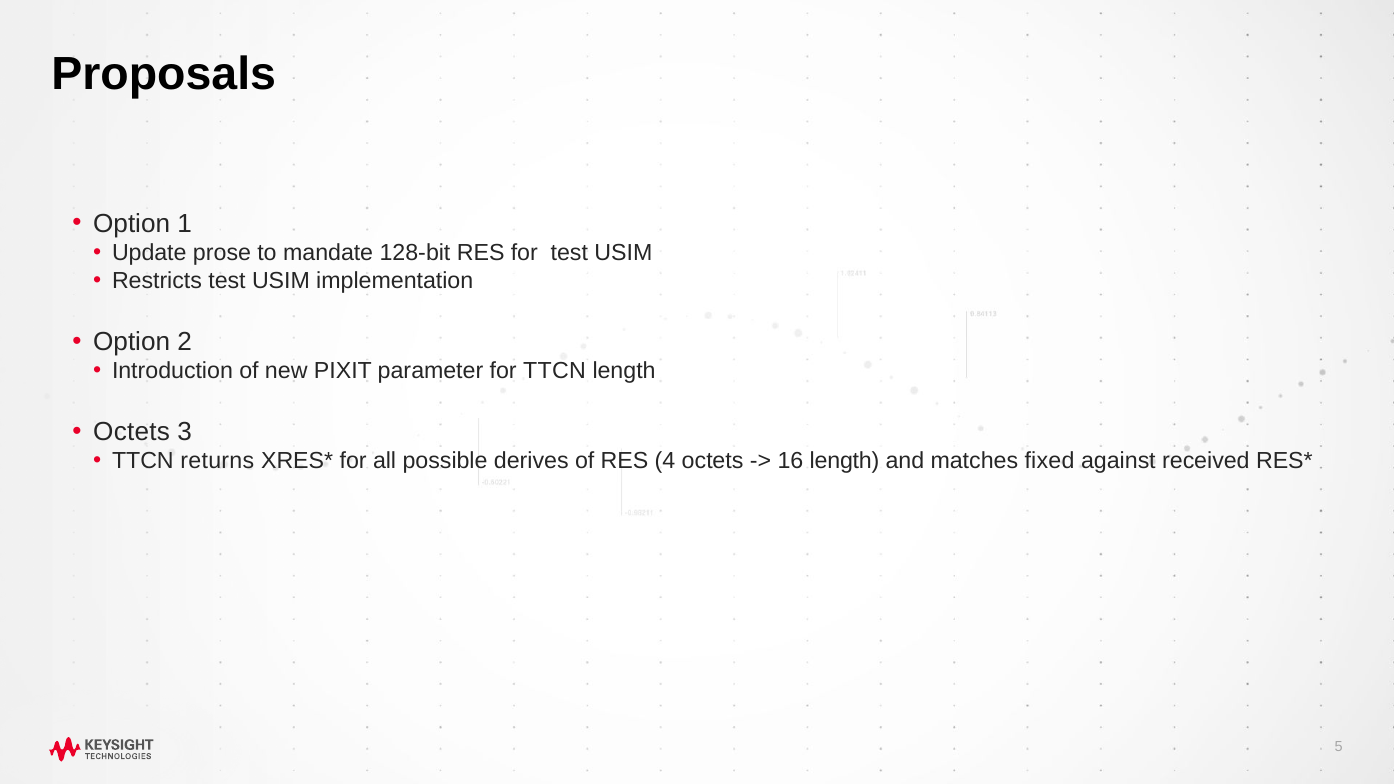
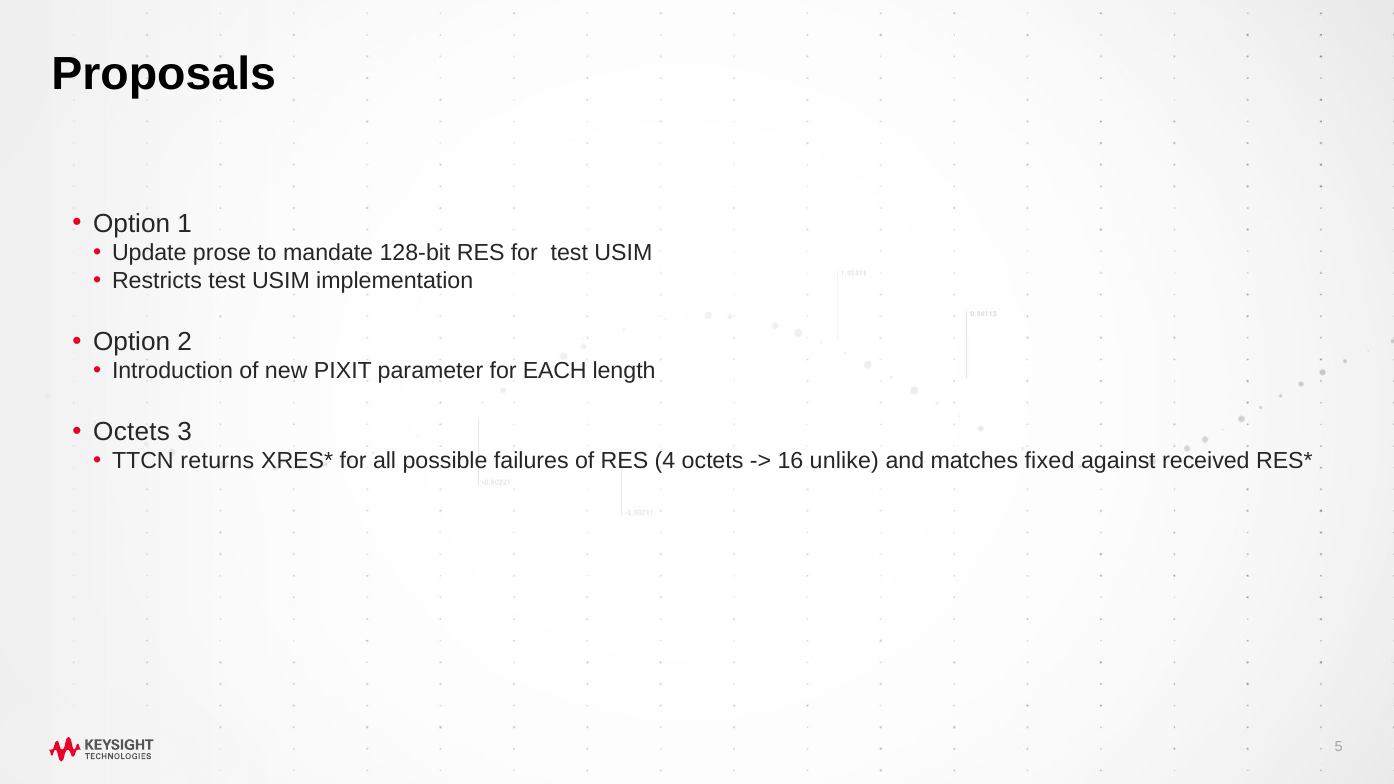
for TTCN: TTCN -> EACH
derives: derives -> failures
16 length: length -> unlike
